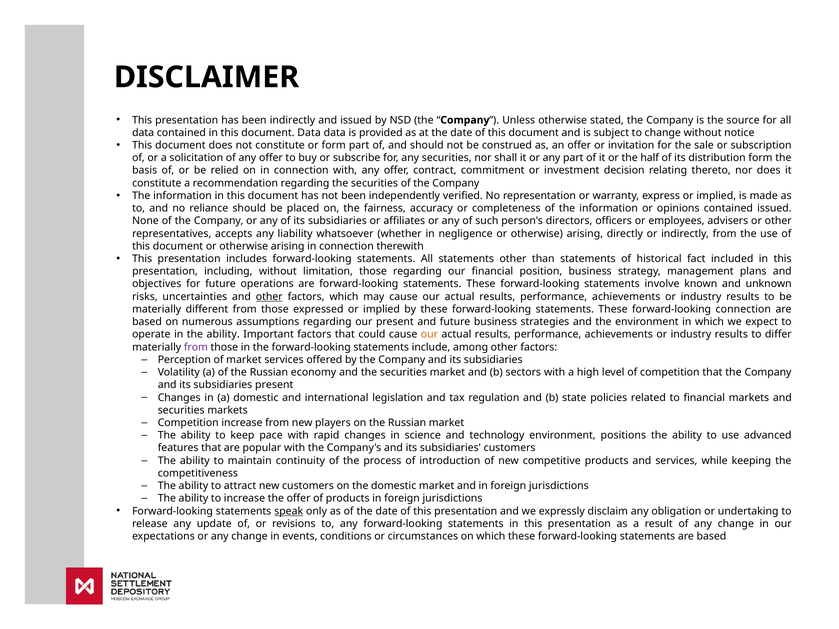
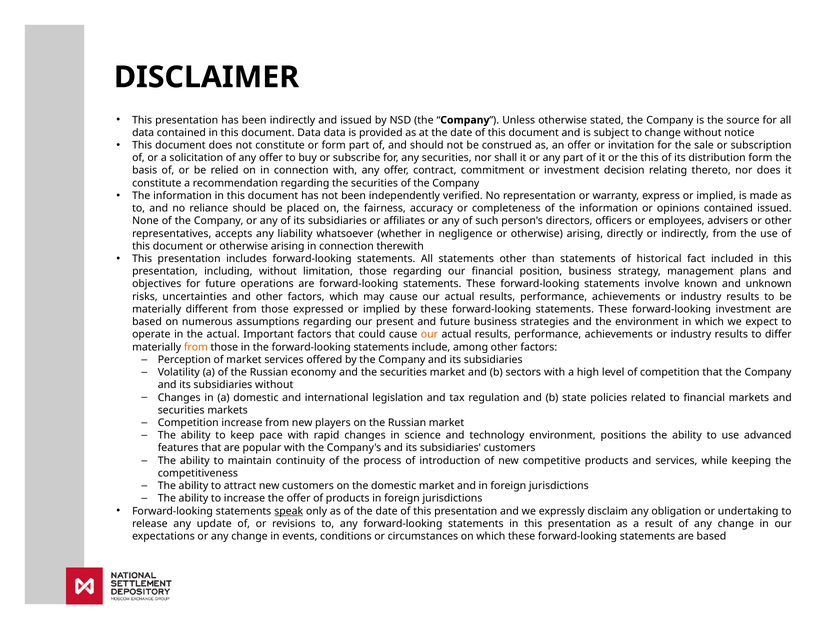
the half: half -> this
other at (269, 297) underline: present -> none
forward-looking connection: connection -> investment
in the ability: ability -> actual
from at (196, 347) colour: purple -> orange
subsidiaries present: present -> without
